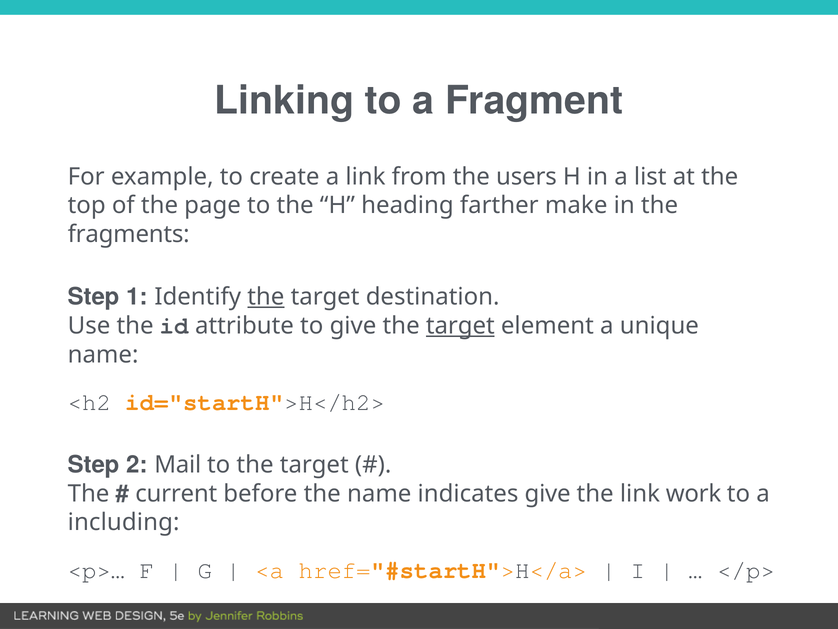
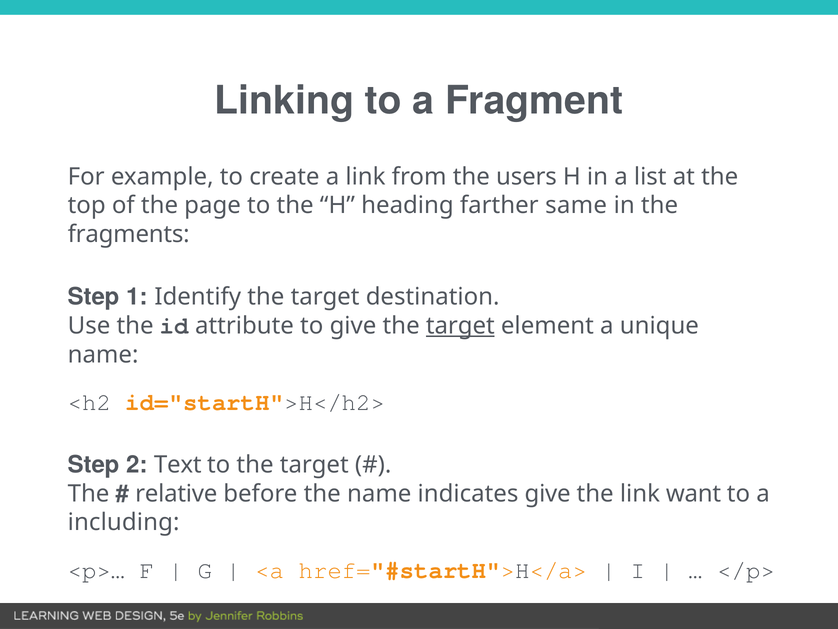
make: make -> same
the at (266, 297) underline: present -> none
Mail: Mail -> Text
current: current -> relative
work: work -> want
